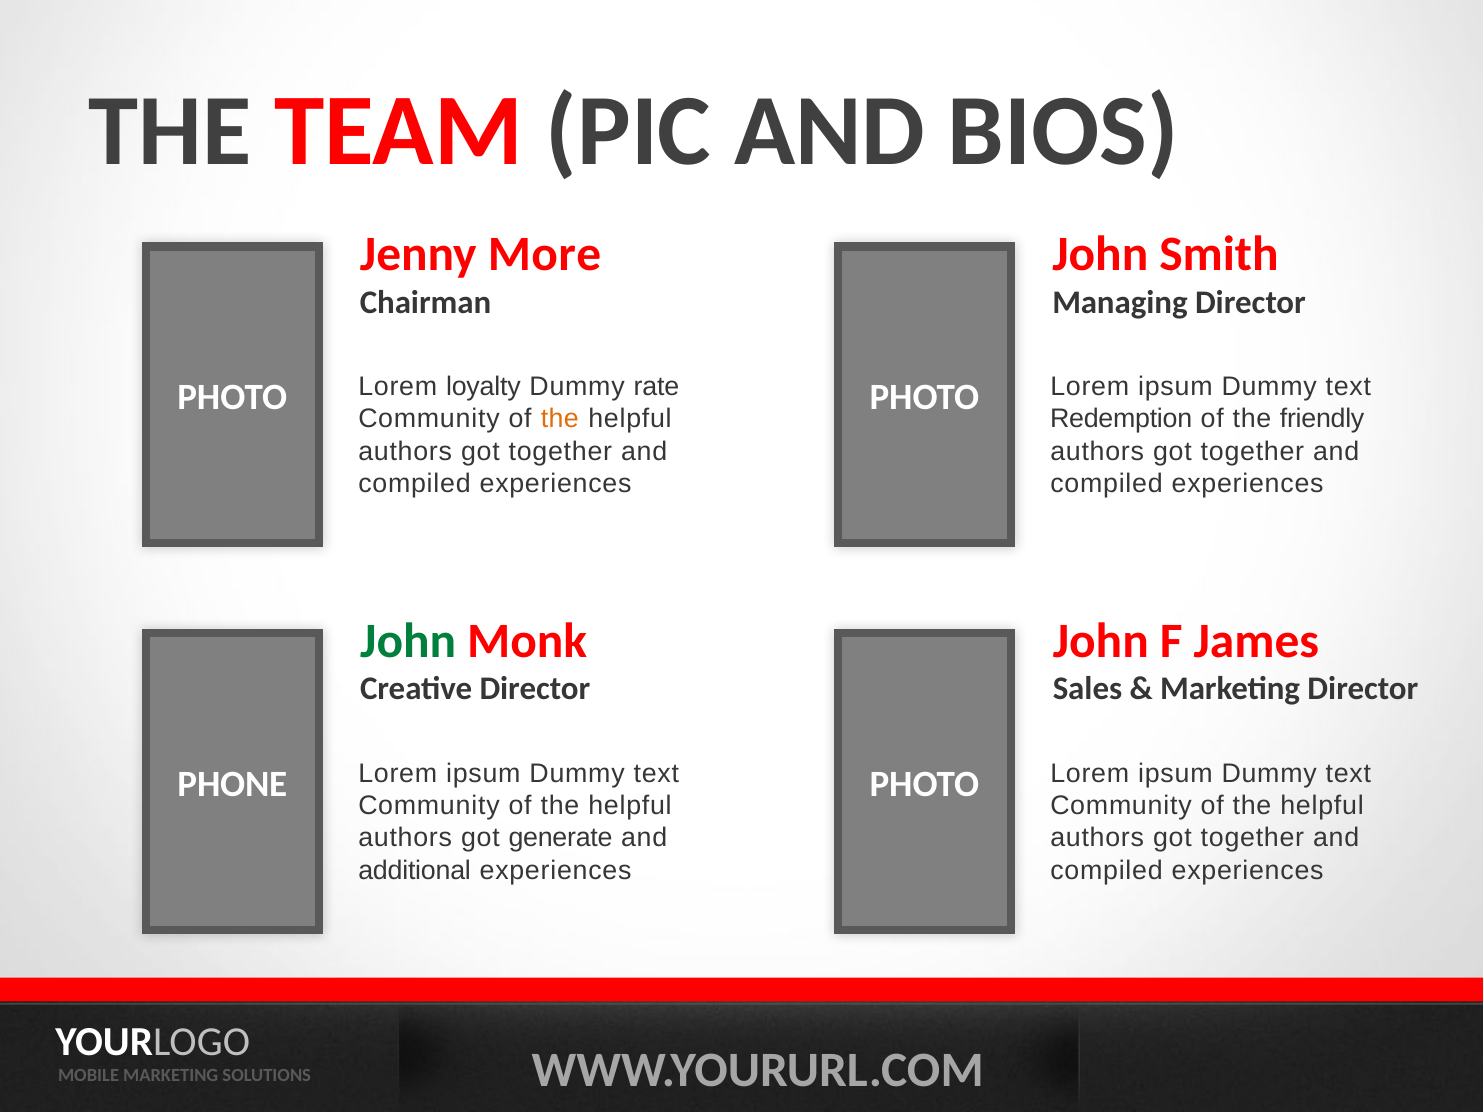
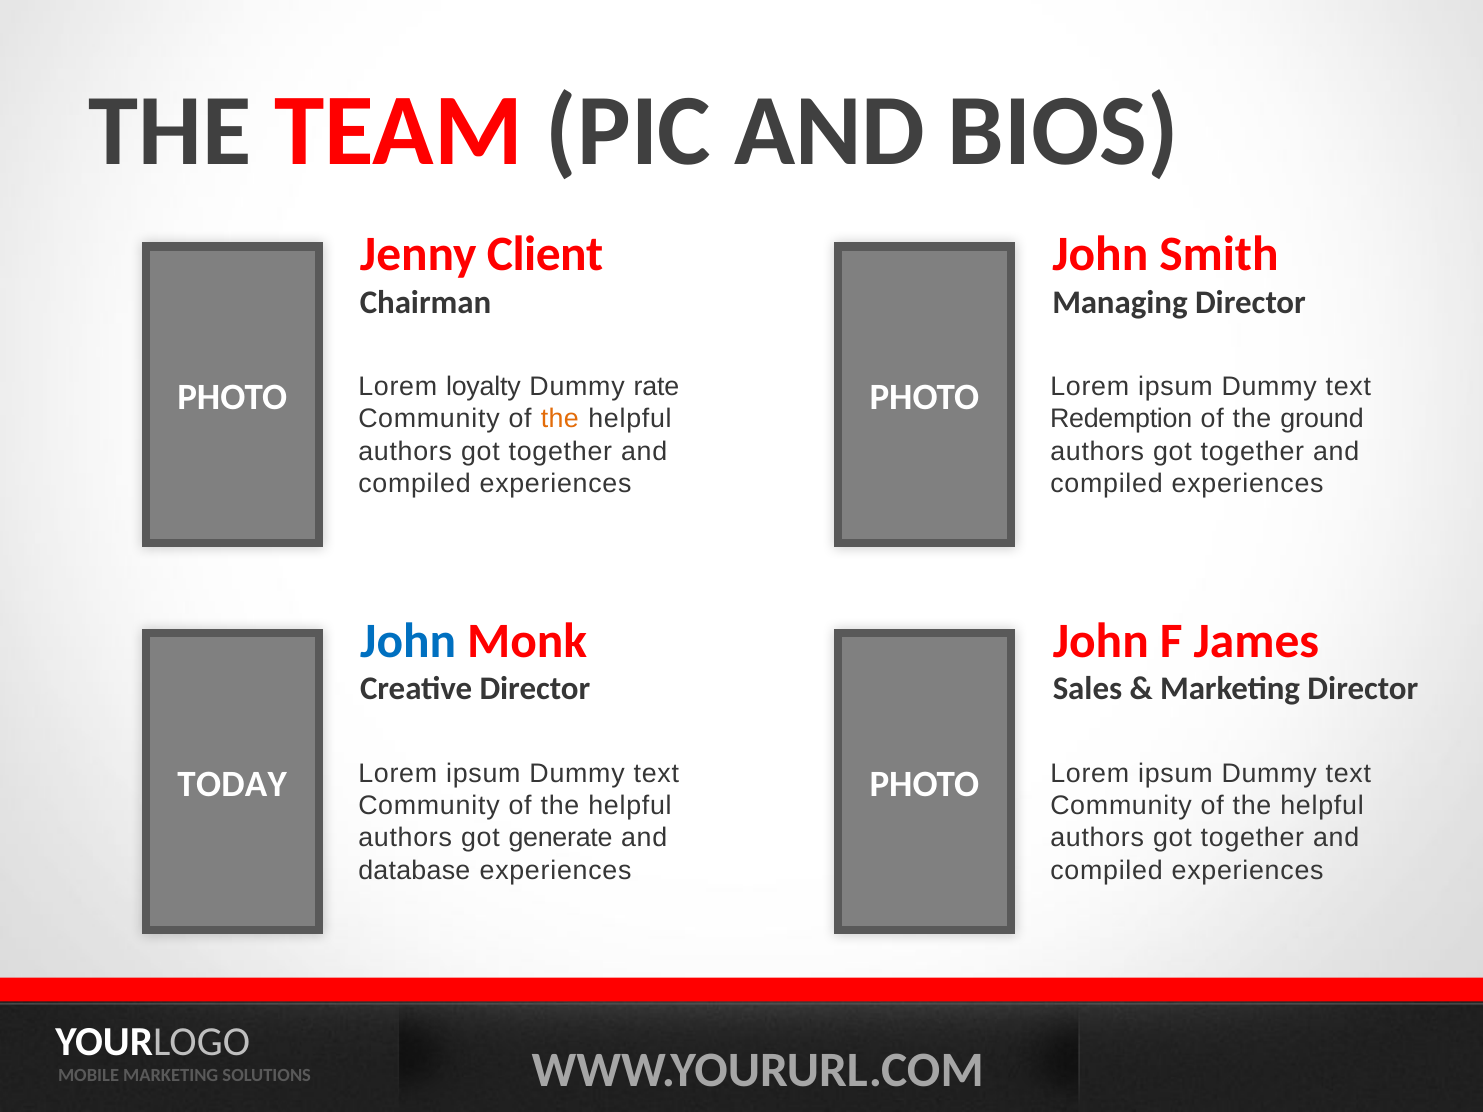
More: More -> Client
friendly: friendly -> ground
John at (408, 641) colour: green -> blue
PHONE: PHONE -> TODAY
additional: additional -> database
